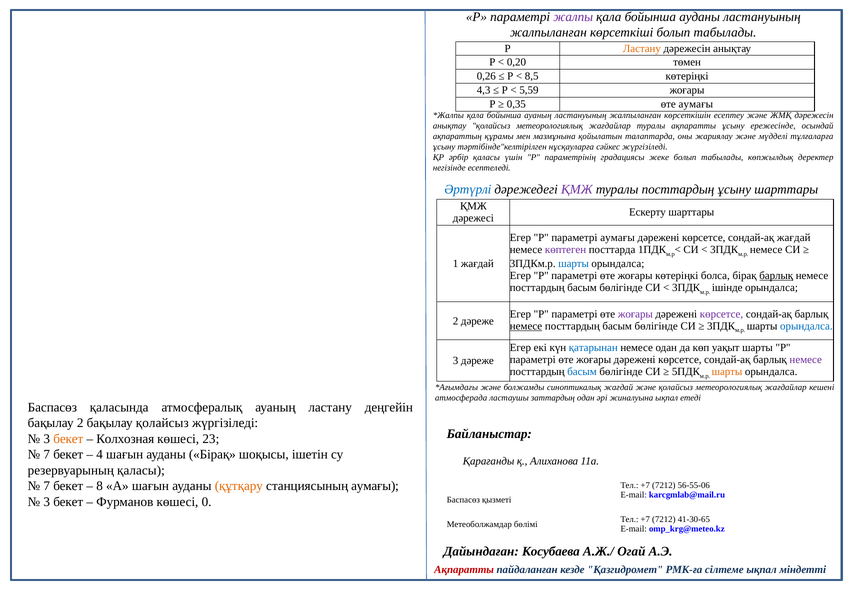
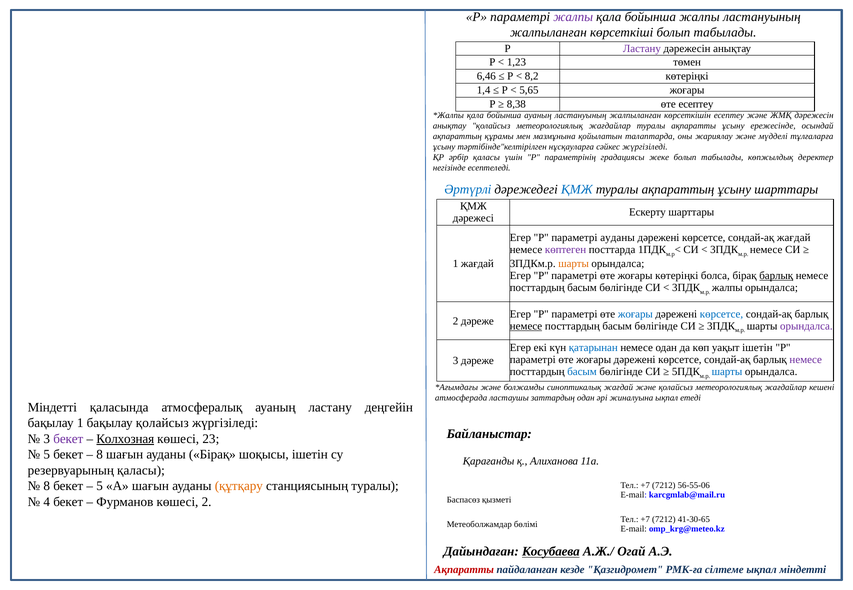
бойынша ауданы: ауданы -> жалпы
Ластану at (642, 49) colour: orange -> purple
0,20: 0,20 -> 1,23
0,26: 0,26 -> 6,46
8,5: 8,5 -> 8,2
4,3: 4,3 -> 1,4
5,59: 5,59 -> 5,65
0,35: 0,35 -> 8,38
өте аумағы: аумағы -> есептеу
ҚМЖ at (577, 190) colour: purple -> blue
туралы посттардың: посттардың -> ақпараттың
параметрі аумағы: аумағы -> ауданы
шарты at (574, 264) colour: blue -> orange
ішінде at (727, 288): ішінде -> жалпы
жоғары at (635, 314) colour: purple -> blue
көрсетсе at (721, 314) colour: purple -> blue
орындалса at (806, 326) colour: blue -> purple
уақыт шарты: шарты -> ішетін
шарты at (727, 372) colour: orange -> blue
Баспасөз at (52, 408): Баспасөз -> Міндетті
бақылау 2: 2 -> 1
бекет at (68, 439) colour: orange -> purple
Колхозная underline: none -> present
7 at (47, 455): 7 -> 5
4 at (100, 455): 4 -> 8
7 at (47, 486): 7 -> 8
8 at (100, 486): 8 -> 5
станциясының аумағы: аумағы -> туралы
3 at (47, 502): 3 -> 4
көшесі 0: 0 -> 2
Косубаева underline: none -> present
